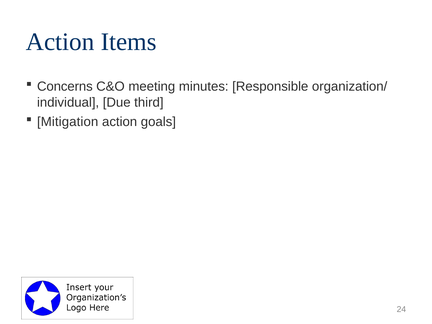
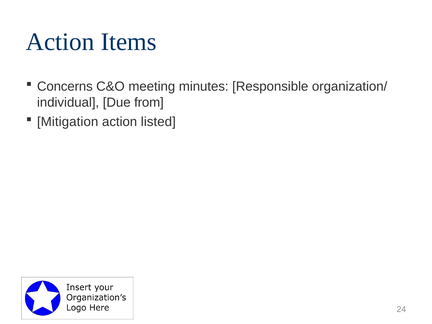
third: third -> from
goals: goals -> listed
